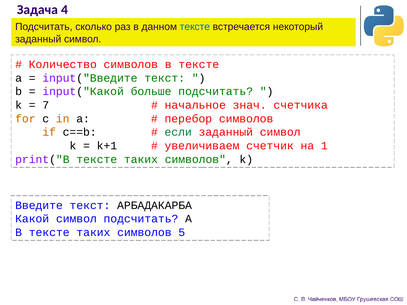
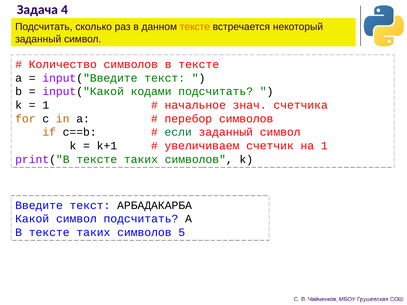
тексте at (195, 27) colour: blue -> orange
больше: больше -> кодами
7 at (46, 105): 7 -> 1
